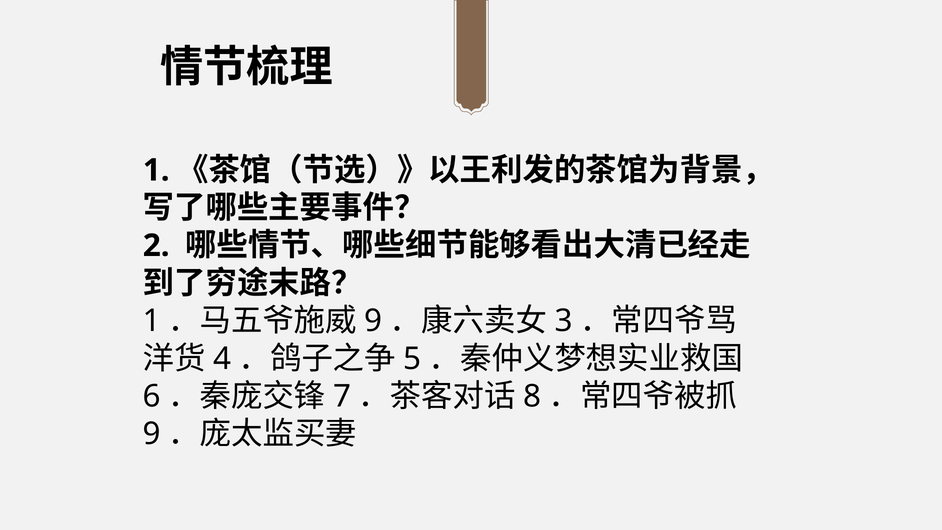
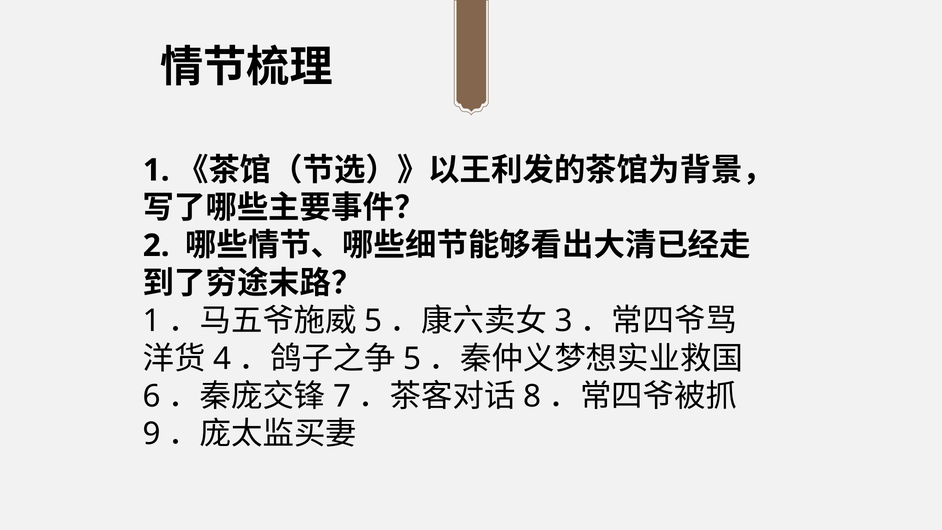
9 at (373, 321): 9 -> 5
